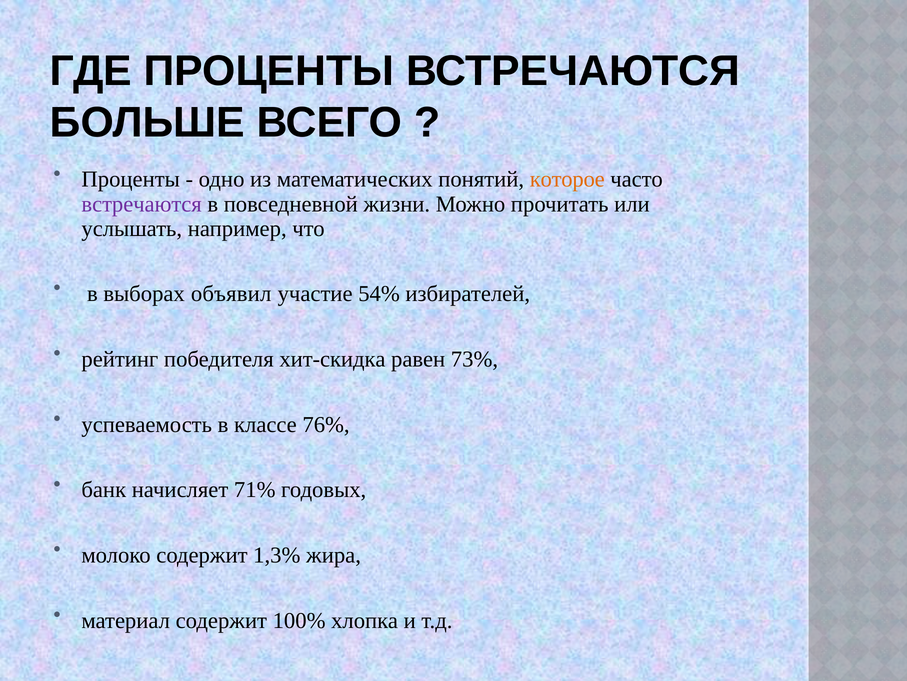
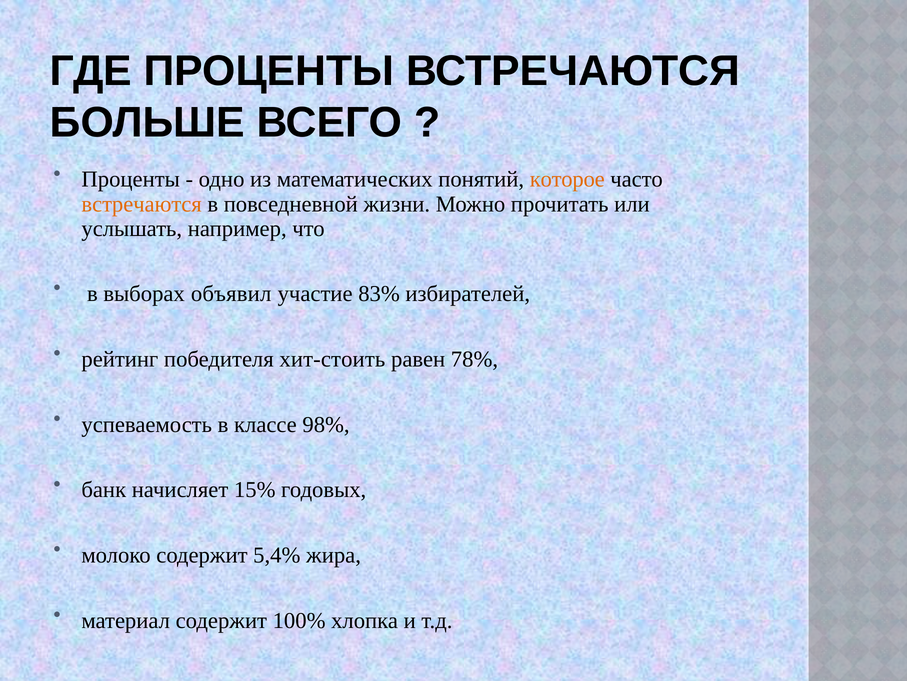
встречаются at (142, 204) colour: purple -> orange
54%: 54% -> 83%
хит-скидка: хит-скидка -> хит-стоить
73%: 73% -> 78%
76%: 76% -> 98%
71%: 71% -> 15%
1,3%: 1,3% -> 5,4%
